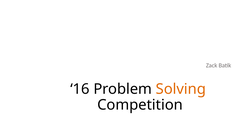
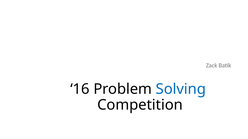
Solving colour: orange -> blue
